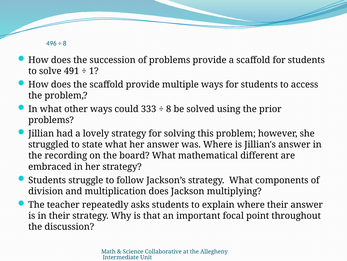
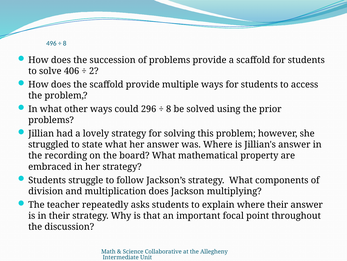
491: 491 -> 406
1: 1 -> 2
333: 333 -> 296
different: different -> property
